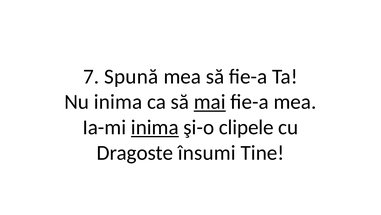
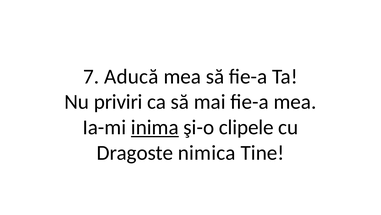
Spună: Spună -> Aducă
Nu inima: inima -> priviri
mai underline: present -> none
însumi: însumi -> nimica
